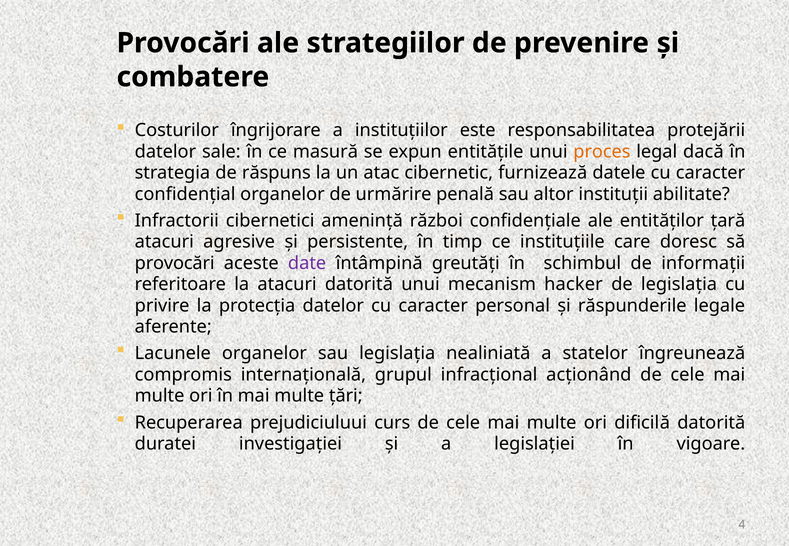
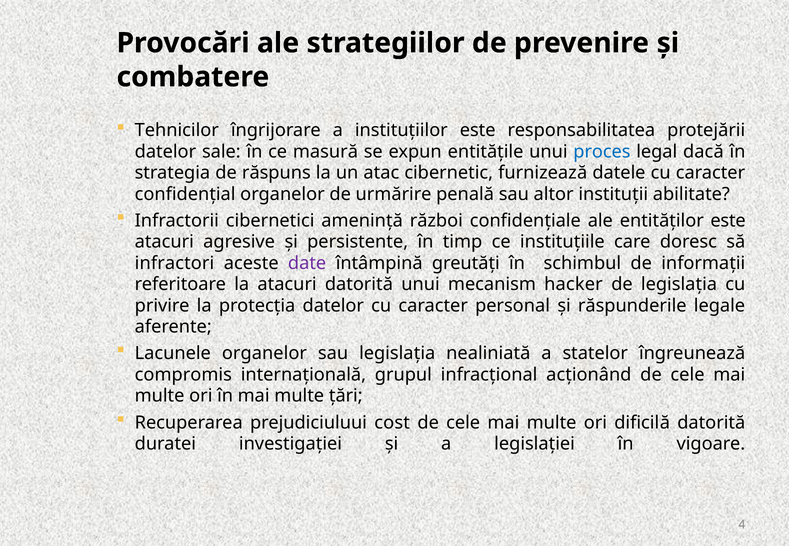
Costurilor: Costurilor -> Tehnicilor
proces colour: orange -> blue
entităților țară: țară -> este
provocări at (175, 263): provocări -> infractori
curs: curs -> cost
